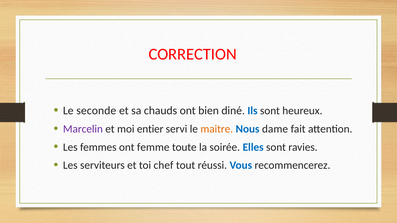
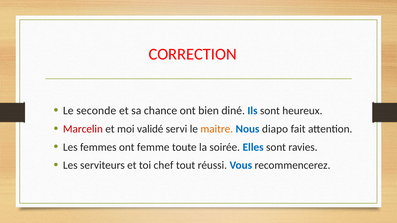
chauds: chauds -> chance
Marcelin colour: purple -> red
entier: entier -> validé
dame: dame -> diapo
